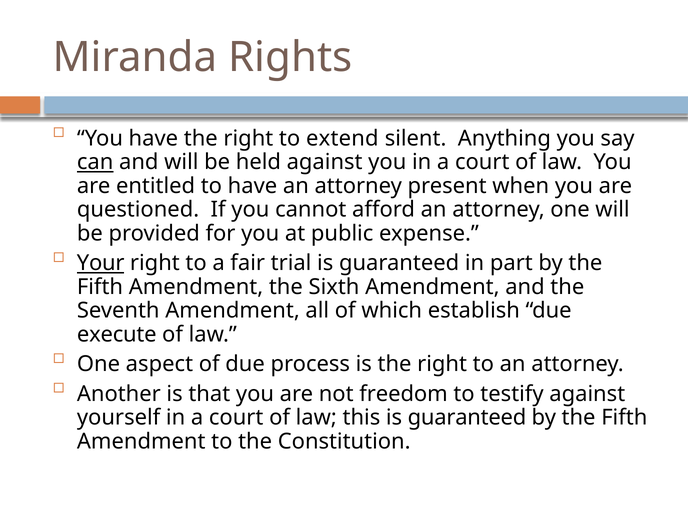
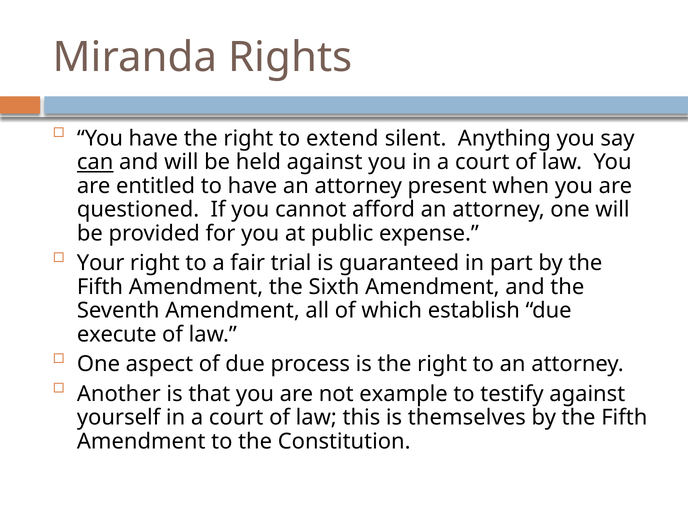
Your underline: present -> none
freedom: freedom -> example
this is guaranteed: guaranteed -> themselves
